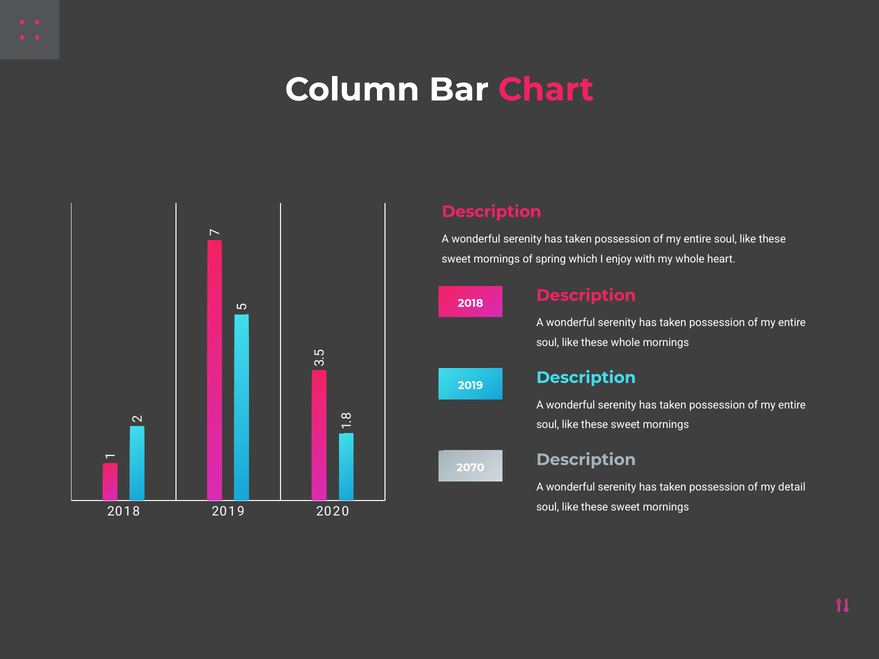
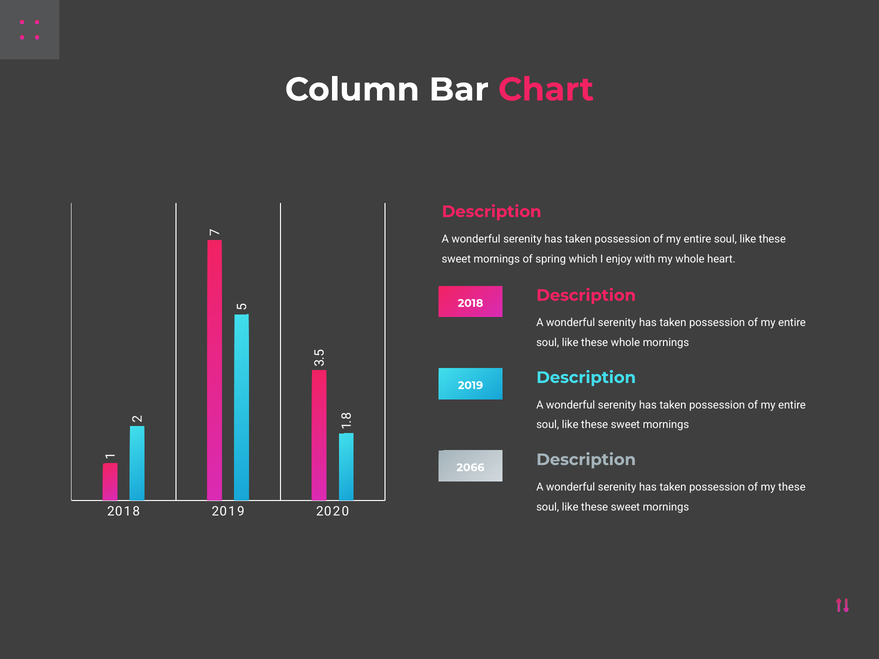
2070: 2070 -> 2066
my detail: detail -> these
